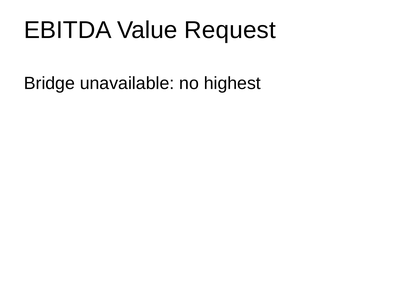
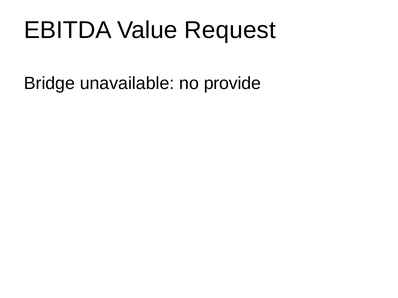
highest: highest -> provide
